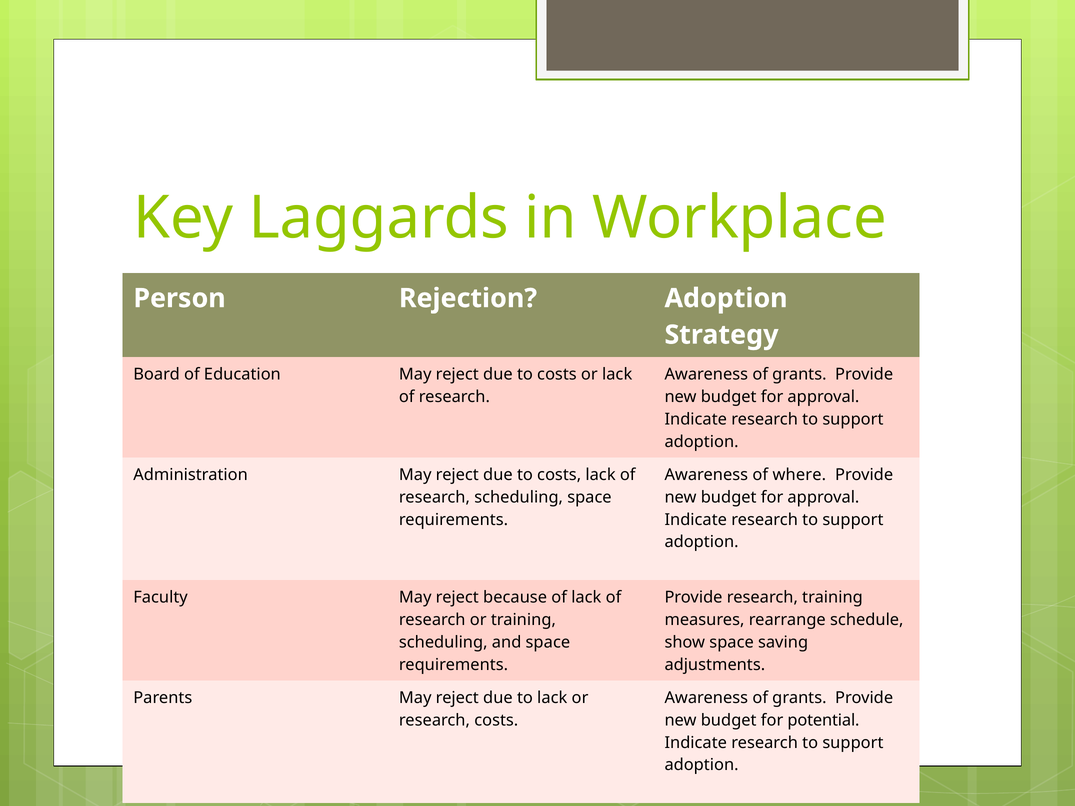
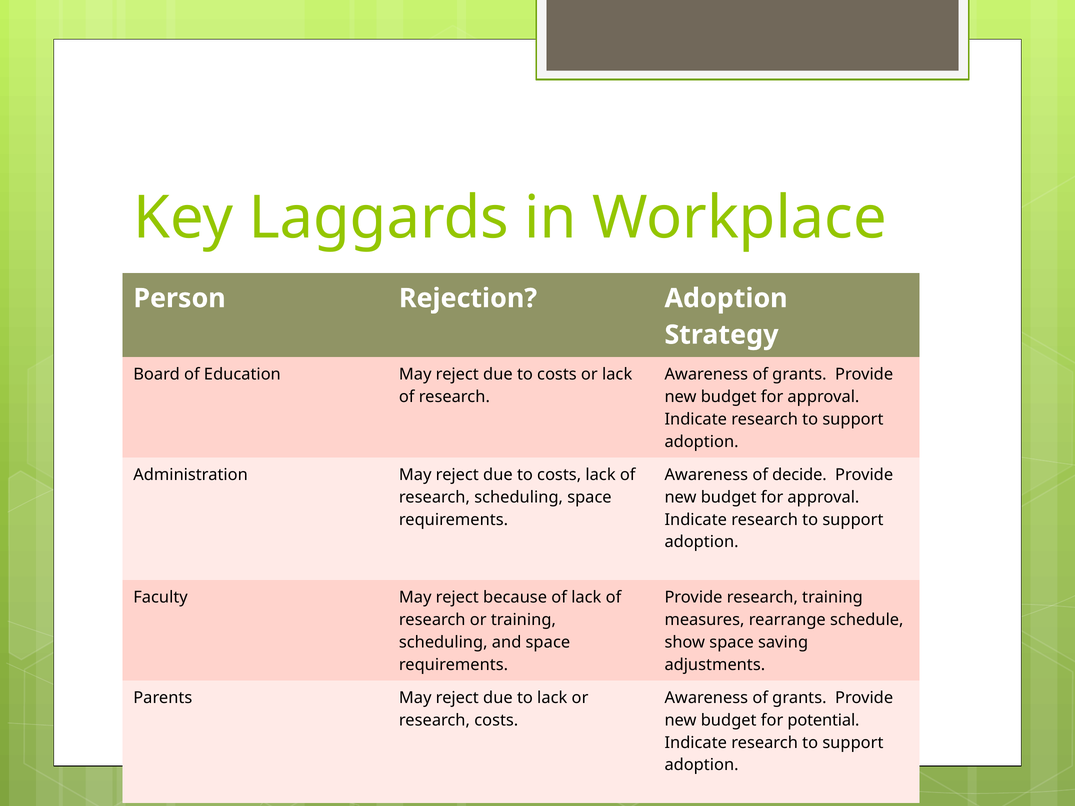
where: where -> decide
